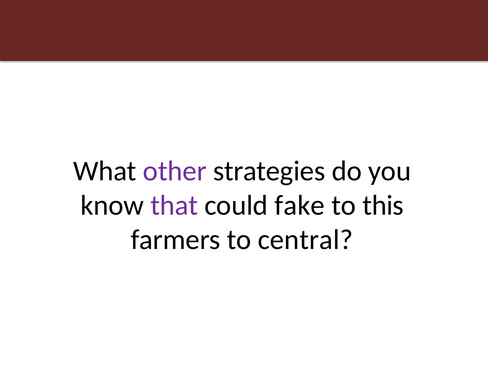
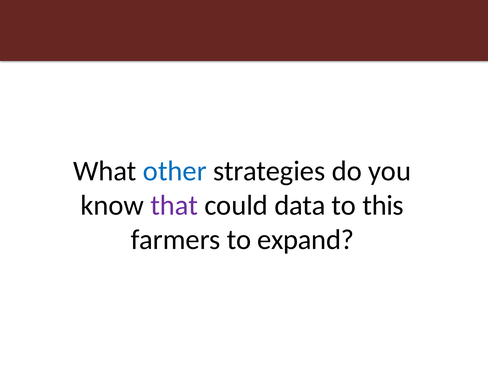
other colour: purple -> blue
fake: fake -> data
central: central -> expand
